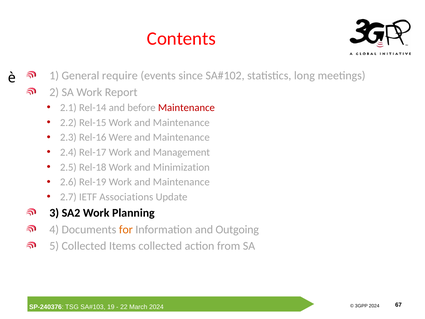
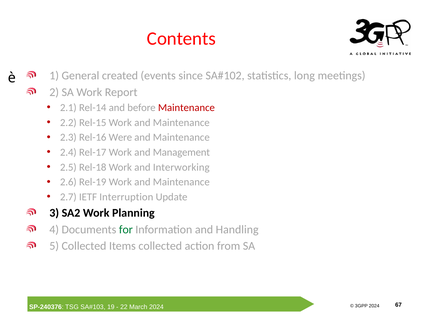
require: require -> created
Minimization: Minimization -> Interworking
Associations: Associations -> Interruption
for colour: orange -> green
Outgoing: Outgoing -> Handling
